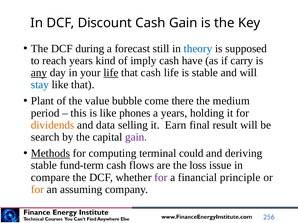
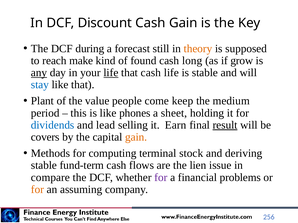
theory colour: blue -> orange
reach years: years -> make
imply: imply -> found
have: have -> long
carry: carry -> grow
bubble: bubble -> people
there: there -> keep
a years: years -> sheet
dividends colour: orange -> blue
data: data -> lead
result underline: none -> present
search: search -> covers
gain at (136, 137) colour: purple -> orange
Methods underline: present -> none
could: could -> stock
loss: loss -> lien
principle: principle -> problems
